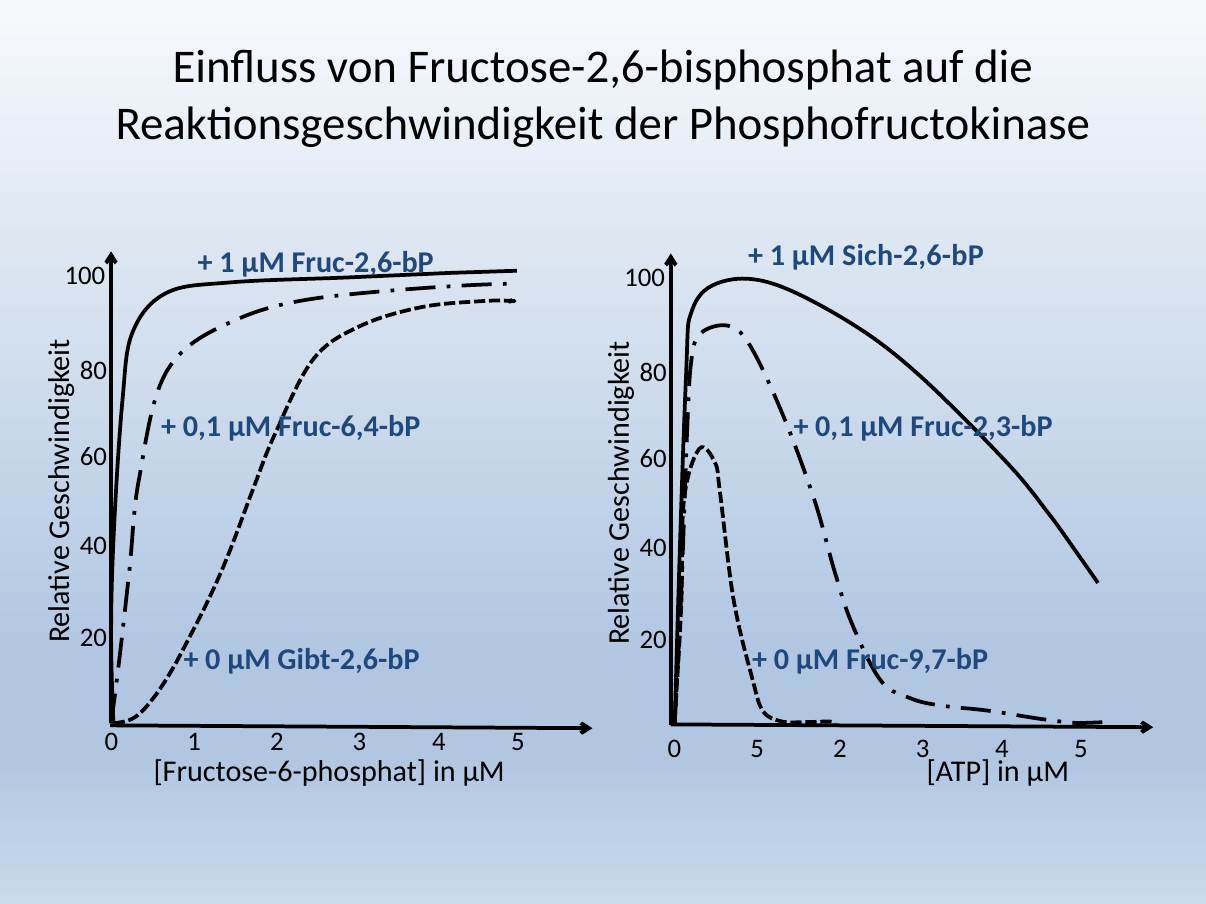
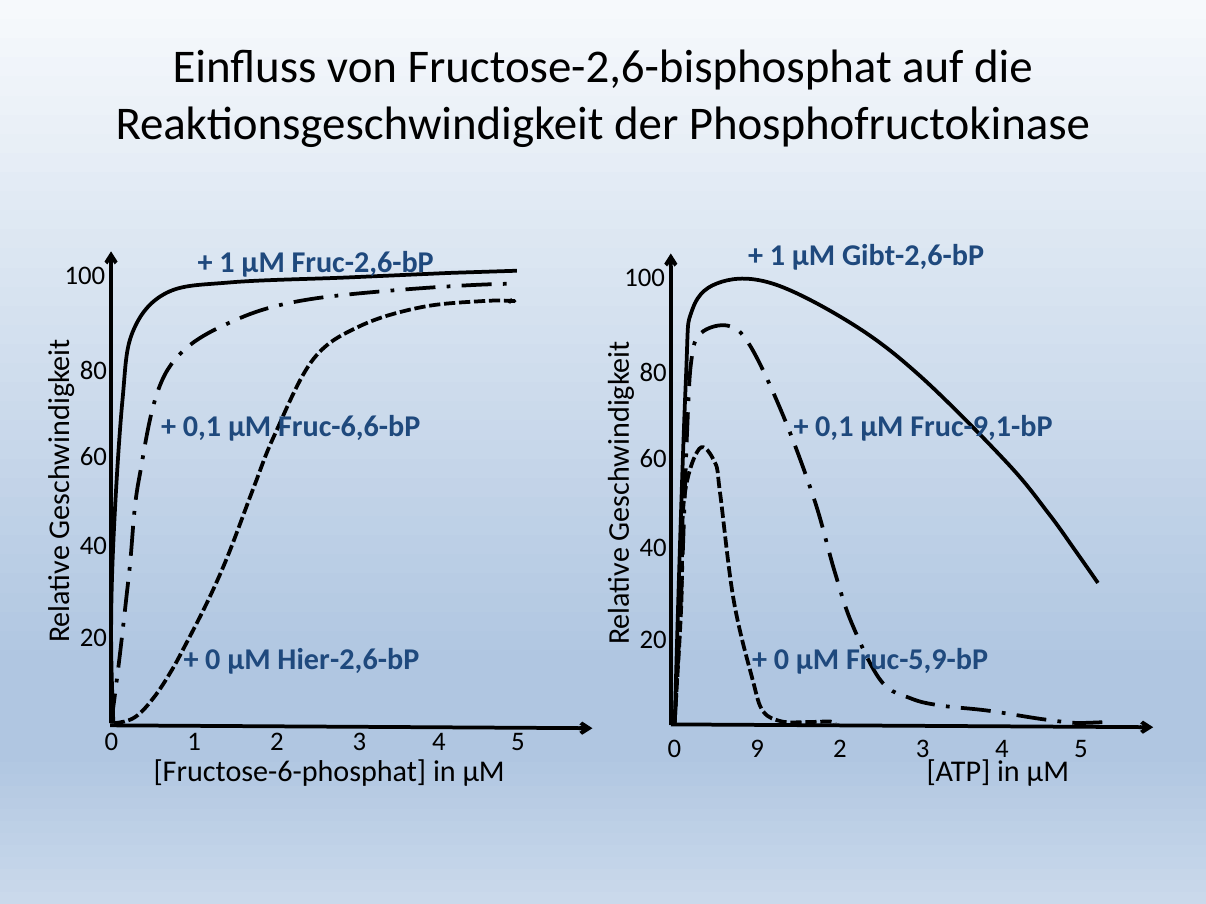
Sich-2,6-bP: Sich-2,6-bP -> Gibt-2,6-bP
Fruc-6,4-bP: Fruc-6,4-bP -> Fruc-6,6-bP
Fruc-2,3-bP: Fruc-2,3-bP -> Fruc-9,1-bP
Gibt-2,6-bP: Gibt-2,6-bP -> Hier-2,6-bP
Fruc-9,7-bP: Fruc-9,7-bP -> Fruc-5,9-bP
0 5: 5 -> 9
